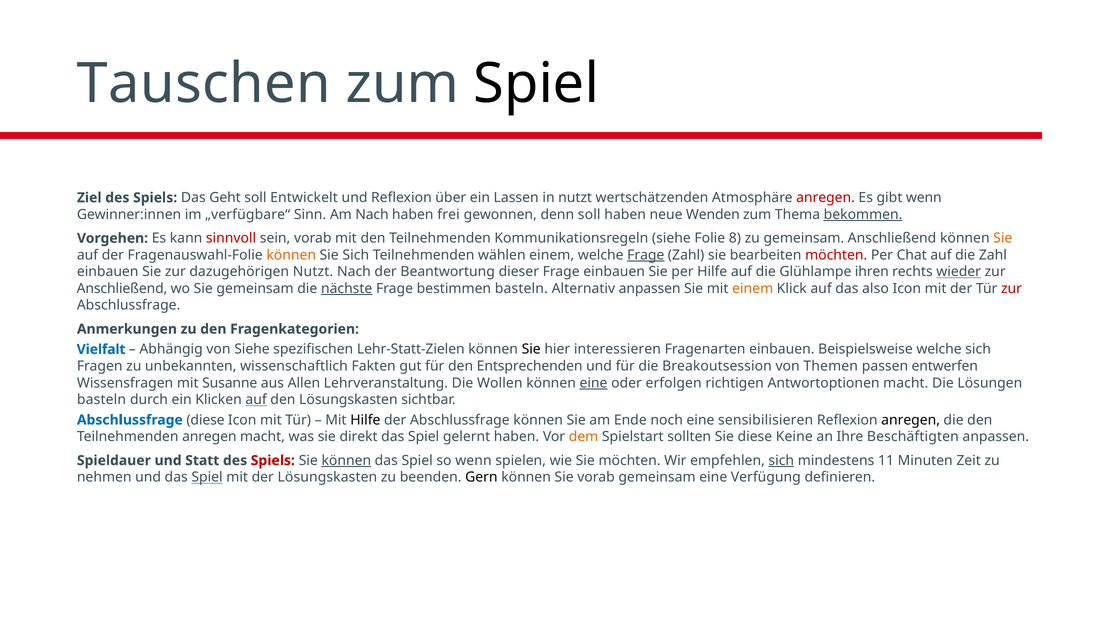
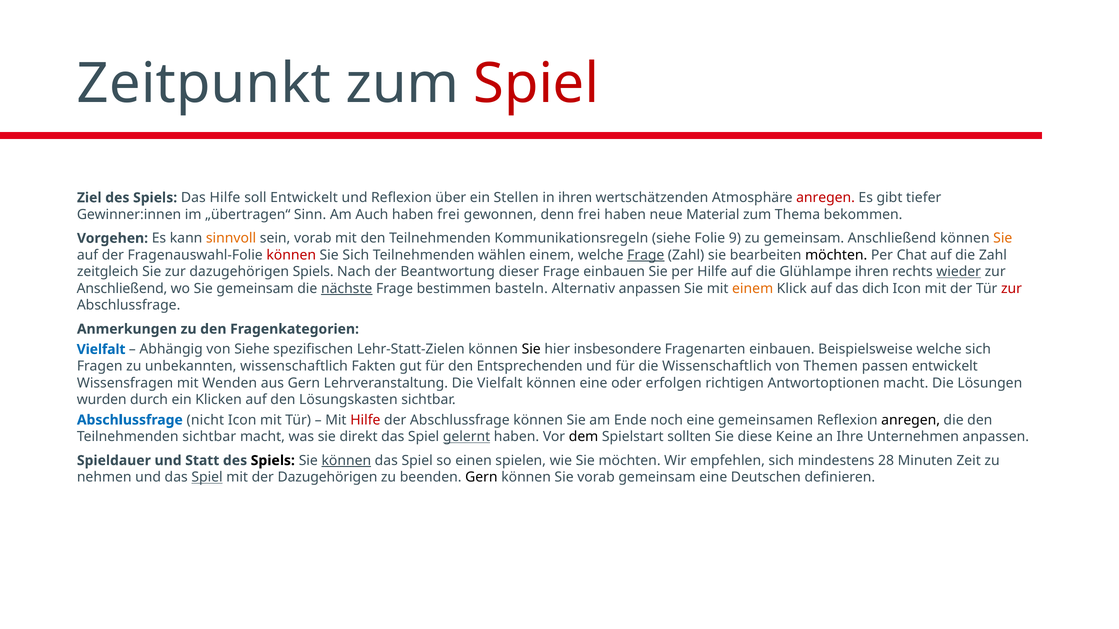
Tauschen: Tauschen -> Zeitpunkt
Spiel at (536, 84) colour: black -> red
Das Geht: Geht -> Hilfe
Lassen: Lassen -> Stellen
in nutzt: nutzt -> ihren
gibt wenn: wenn -> tiefer
„verfügbare“: „verfügbare“ -> „übertragen“
Am Nach: Nach -> Auch
denn soll: soll -> frei
Wenden: Wenden -> Material
bekommen underline: present -> none
sinnvoll colour: red -> orange
8: 8 -> 9
können at (291, 255) colour: orange -> red
möchten at (836, 255) colour: red -> black
einbauen at (108, 272): einbauen -> zeitgleich
dazugehörigen Nutzt: Nutzt -> Spiels
also: also -> dich
interessieren: interessieren -> insbesondere
die Breakoutsession: Breakoutsession -> Wissenschaftlich
passen entwerfen: entwerfen -> entwickelt
Susanne: Susanne -> Wenden
aus Allen: Allen -> Gern
Die Wollen: Wollen -> Vielfalt
eine at (593, 383) underline: present -> none
basteln at (102, 400): basteln -> wurden
auf at (256, 400) underline: present -> none
Abschlussfrage diese: diese -> nicht
Hilfe at (365, 420) colour: black -> red
sensibilisieren: sensibilisieren -> gemeinsamen
Teilnehmenden anregen: anregen -> sichtbar
gelernt underline: none -> present
dem colour: orange -> black
Beschäftigten: Beschäftigten -> Unternehmen
Spiels at (273, 461) colour: red -> black
so wenn: wenn -> einen
sich at (781, 461) underline: present -> none
11: 11 -> 28
der Lösungskasten: Lösungskasten -> Dazugehörigen
Verfügung: Verfügung -> Deutschen
